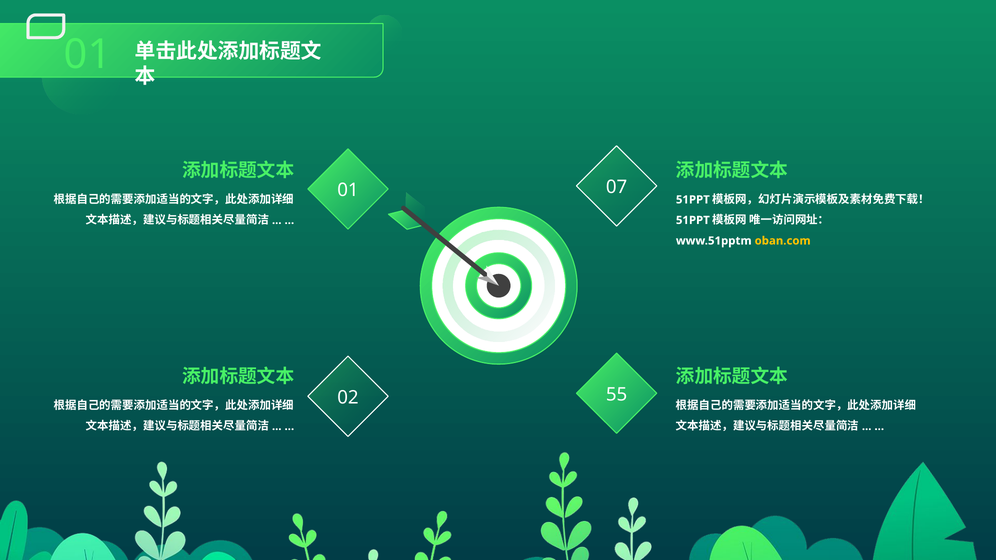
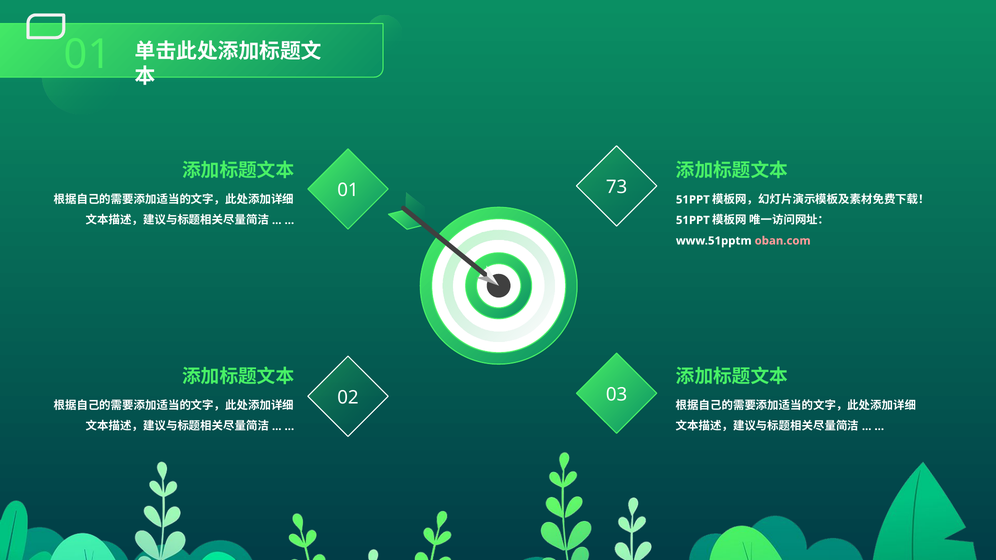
07: 07 -> 73
oban.com colour: yellow -> pink
55: 55 -> 03
